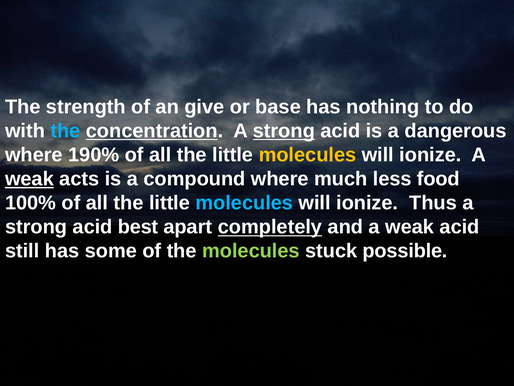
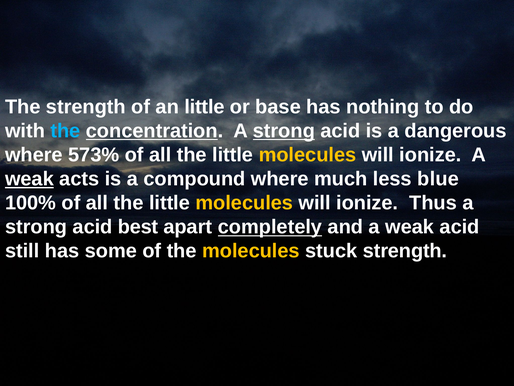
an give: give -> little
190%: 190% -> 573%
food: food -> blue
molecules at (244, 203) colour: light blue -> yellow
molecules at (251, 251) colour: light green -> yellow
stuck possible: possible -> strength
